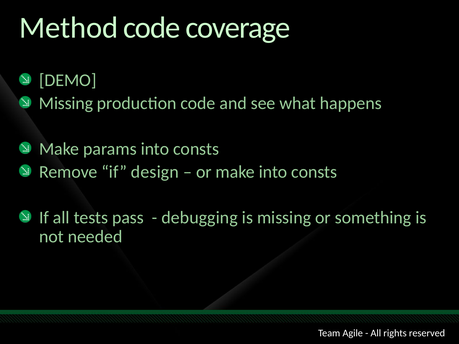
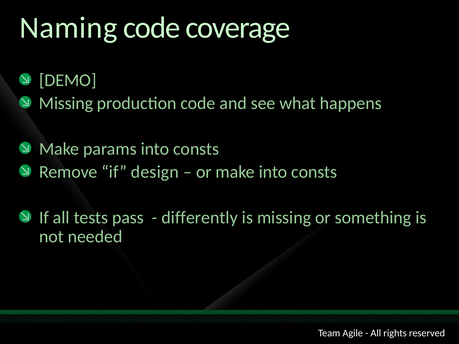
Method: Method -> Naming
debugging: debugging -> differently
